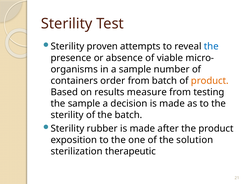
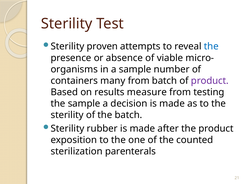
order: order -> many
product at (210, 81) colour: orange -> purple
solution: solution -> counted
therapeutic: therapeutic -> parenterals
